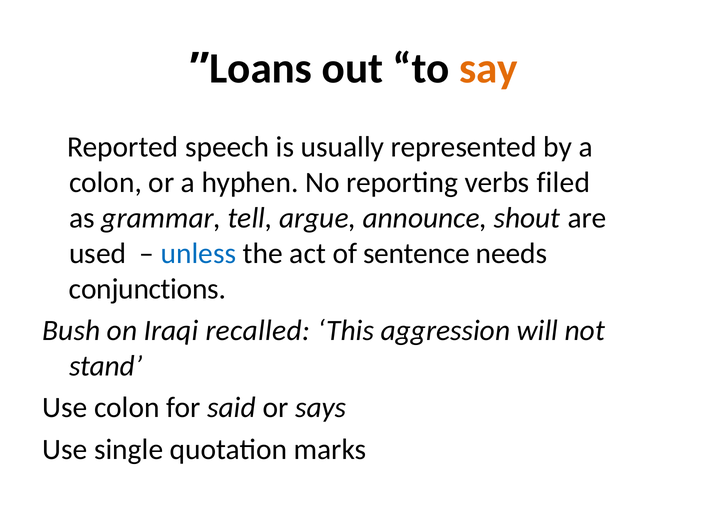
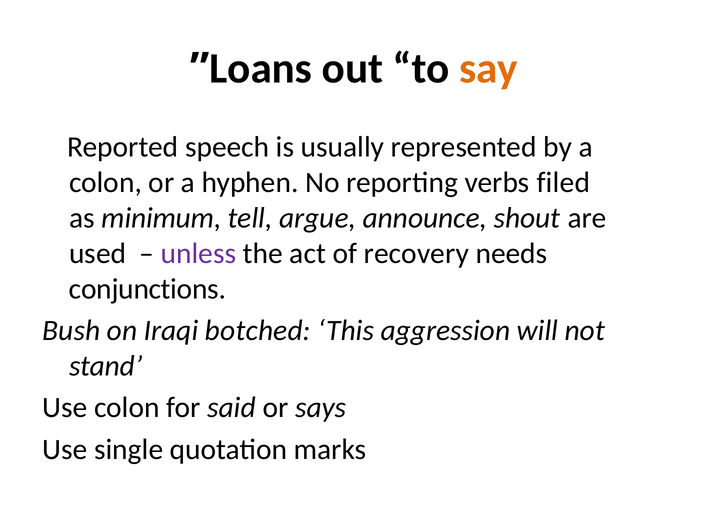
grammar: grammar -> minimum
unless colour: blue -> purple
sentence: sentence -> recovery
recalled: recalled -> botched
